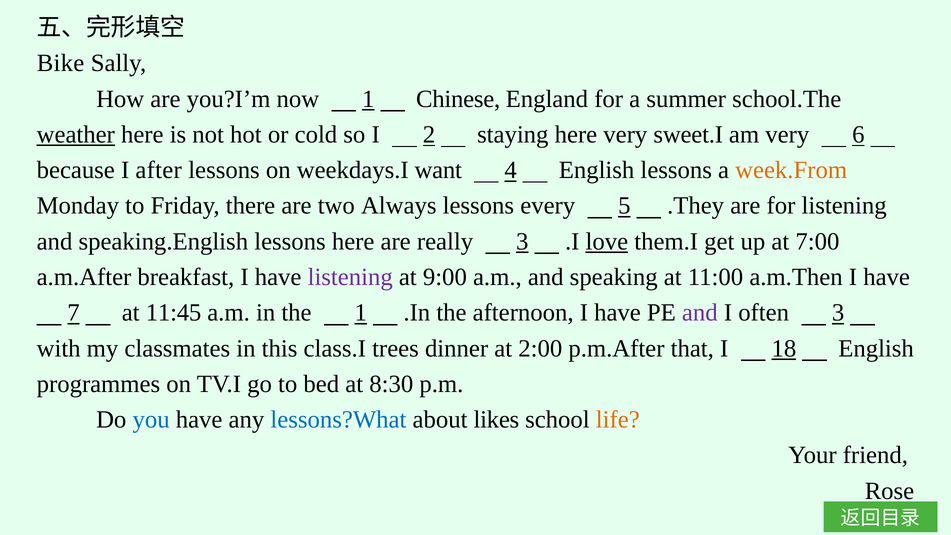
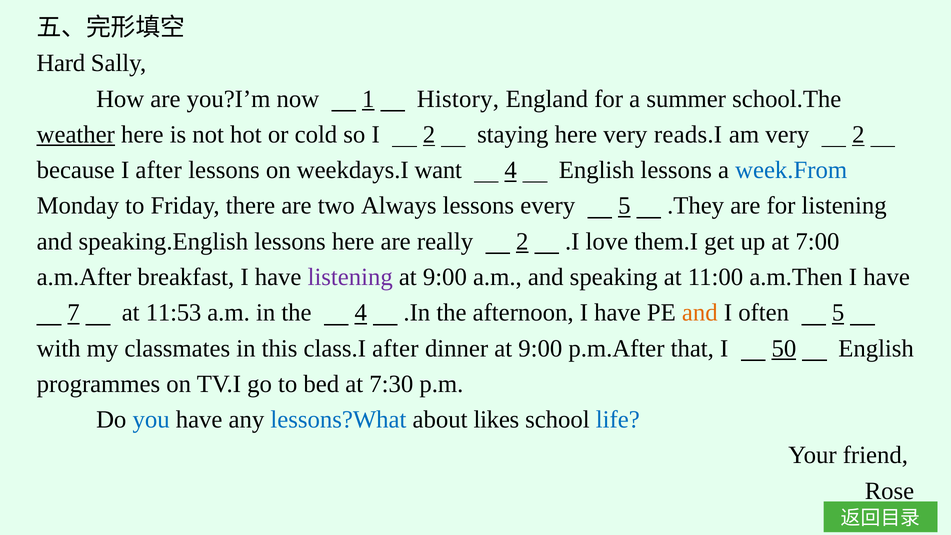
Bike: Bike -> Hard
Chinese: Chinese -> History
sweet.I: sweet.I -> reads.I
very 6: 6 -> 2
week.From colour: orange -> blue
really 3: 3 -> 2
love underline: present -> none
11:45: 11:45 -> 11:53
the 1: 1 -> 4
and at (700, 313) colour: purple -> orange
often 3: 3 -> 5
class.I trees: trees -> after
dinner at 2:00: 2:00 -> 9:00
18: 18 -> 50
8:30: 8:30 -> 7:30
life colour: orange -> blue
